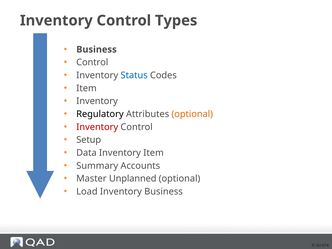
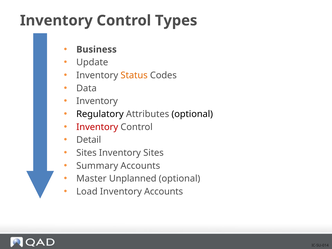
Control at (92, 62): Control -> Update
Status colour: blue -> orange
Item at (86, 88): Item -> Data
optional at (192, 114) colour: orange -> black
Setup: Setup -> Detail
Data at (86, 153): Data -> Sites
Inventory Item: Item -> Sites
Inventory Business: Business -> Accounts
